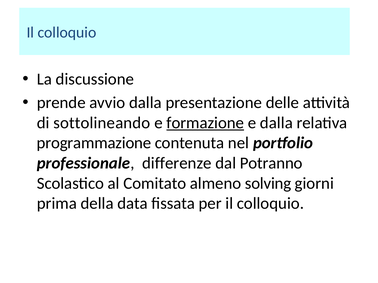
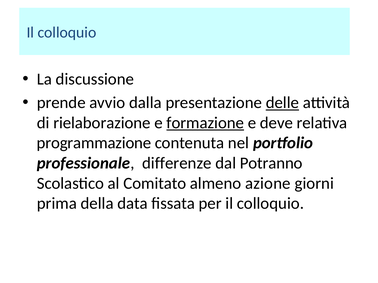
delle underline: none -> present
sottolineando: sottolineando -> rielaborazione
e dalla: dalla -> deve
solving: solving -> azione
